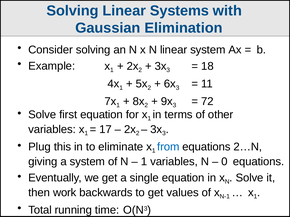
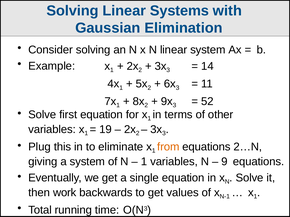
18: 18 -> 14
72: 72 -> 52
17: 17 -> 19
from colour: blue -> orange
0: 0 -> 9
